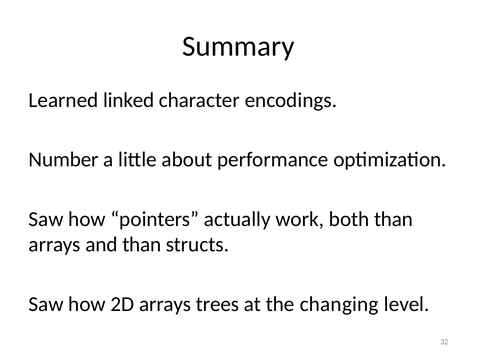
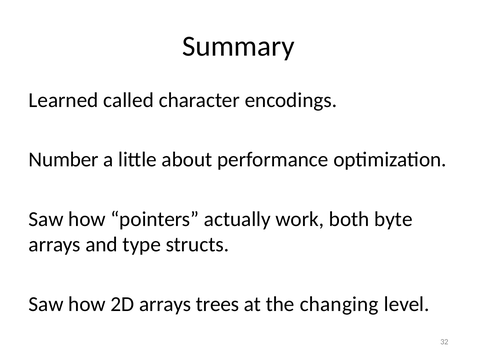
linked: linked -> called
both than: than -> byte
and than: than -> type
